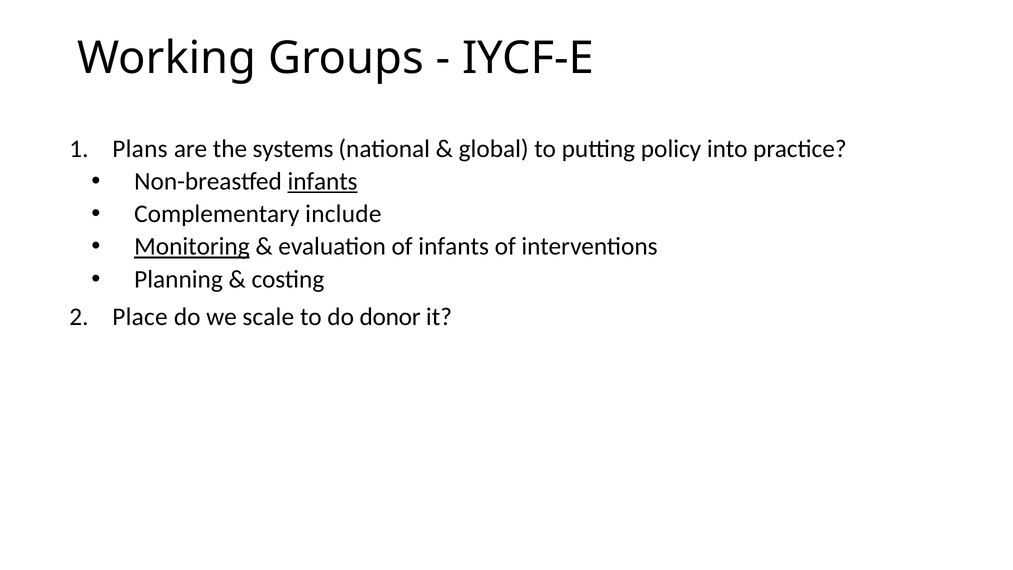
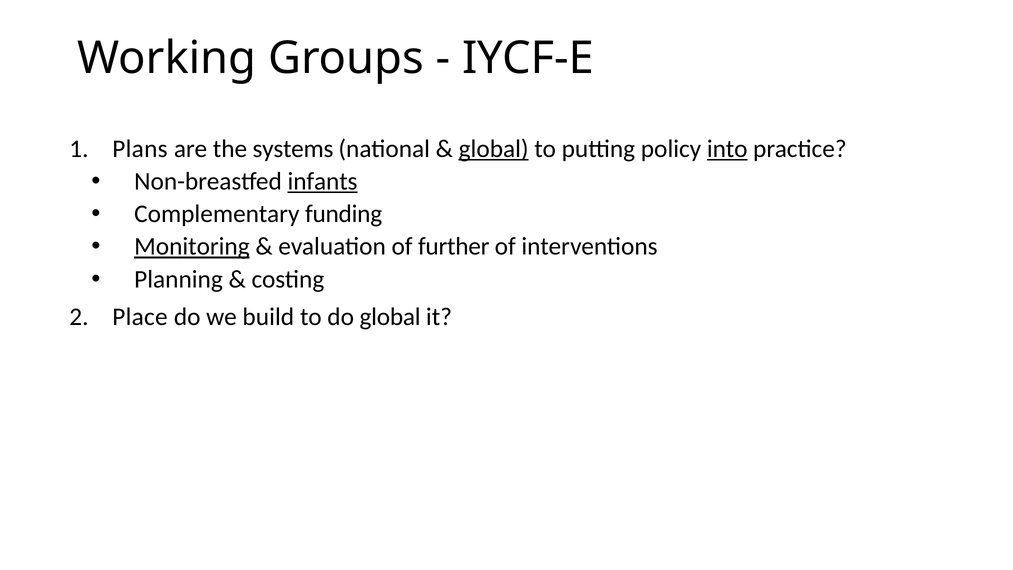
global at (494, 149) underline: none -> present
into underline: none -> present
include: include -> funding
of infants: infants -> further
scale: scale -> build
do donor: donor -> global
